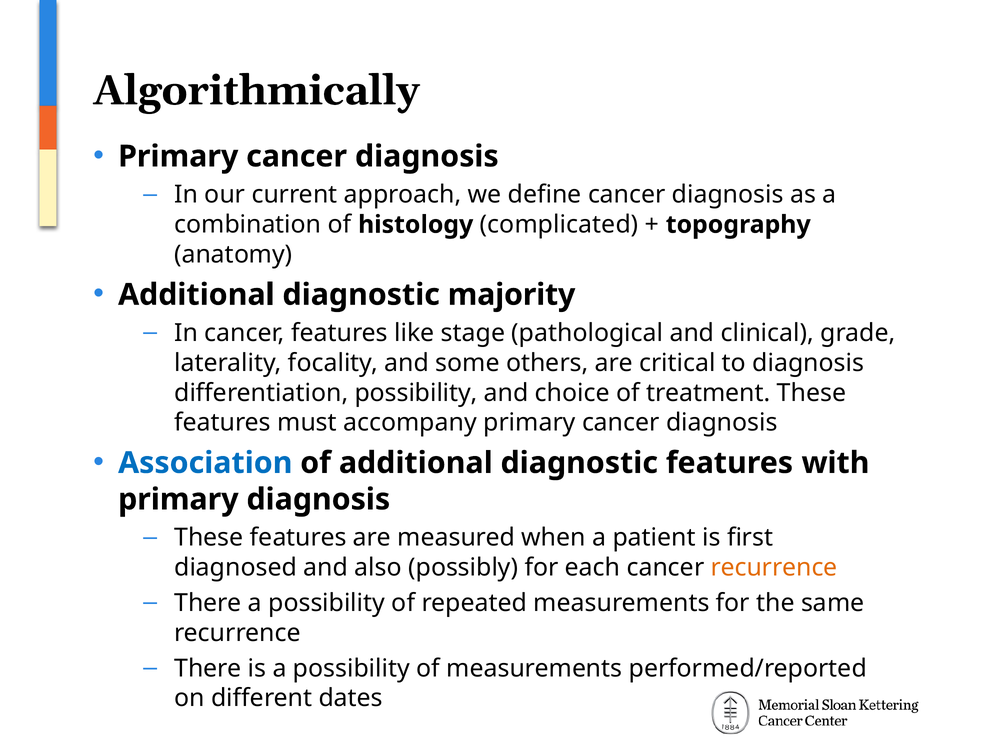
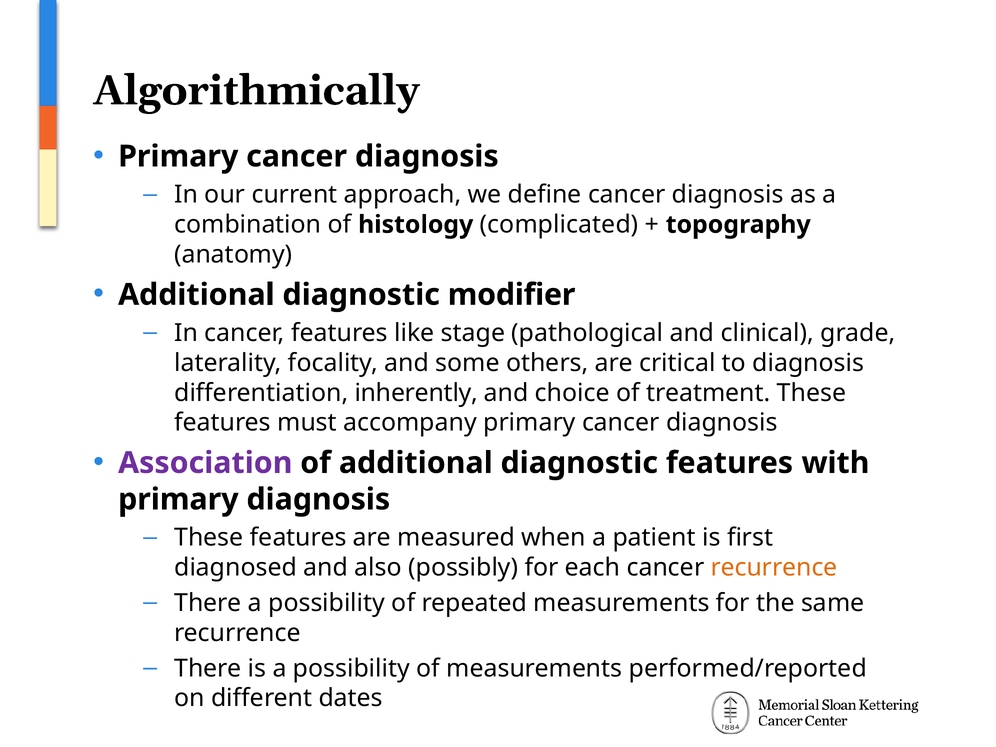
majority: majority -> modifier
differentiation possibility: possibility -> inherently
Association colour: blue -> purple
